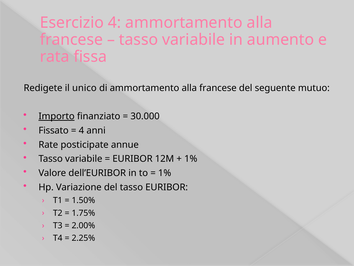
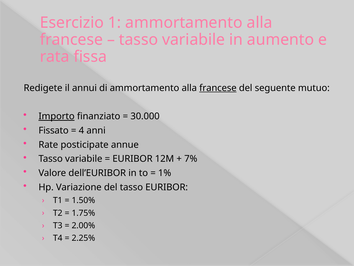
Esercizio 4: 4 -> 1
unico: unico -> annui
francese at (218, 88) underline: none -> present
1% at (191, 159): 1% -> 7%
